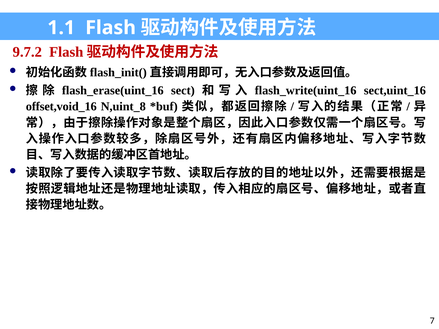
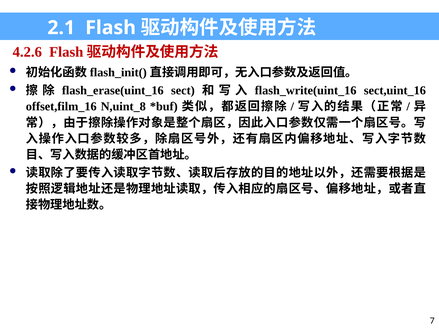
1.1: 1.1 -> 2.1
9.7.2: 9.7.2 -> 4.2.6
offset,void_16: offset,void_16 -> offset,film_16
